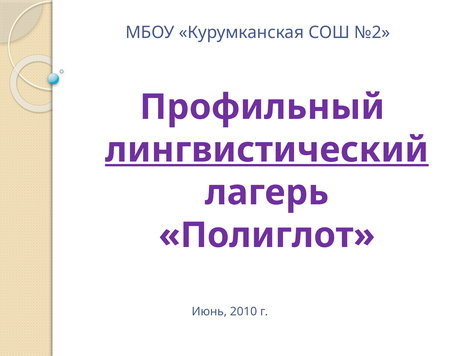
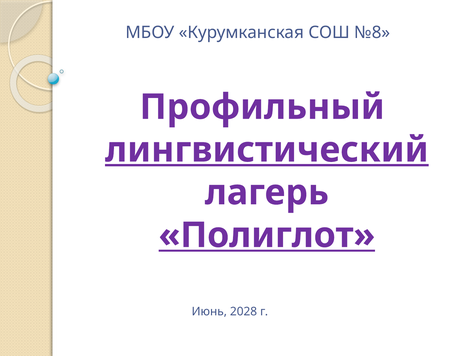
№2: №2 -> №8
Полиглот underline: none -> present
2010: 2010 -> 2028
